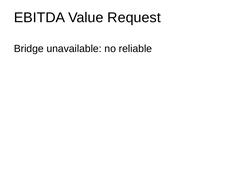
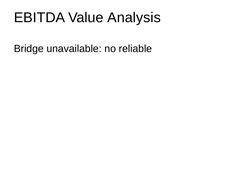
Request: Request -> Analysis
